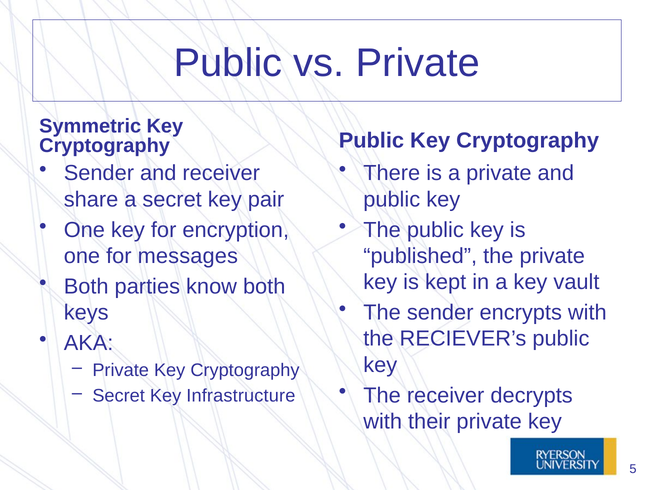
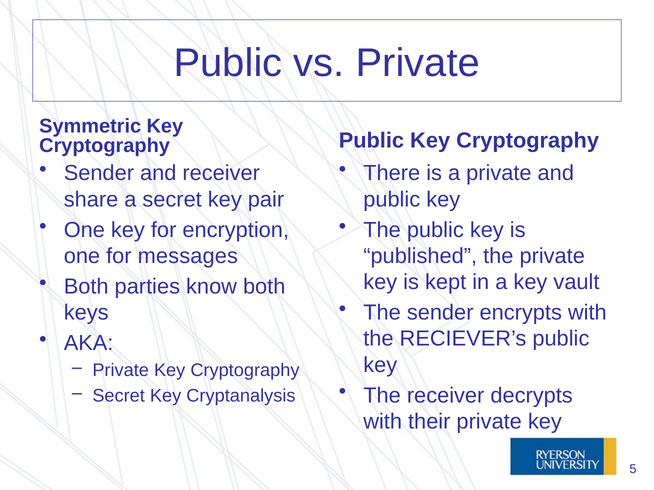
Infrastructure: Infrastructure -> Cryptanalysis
